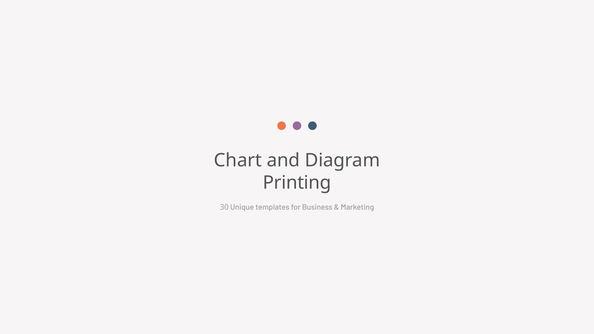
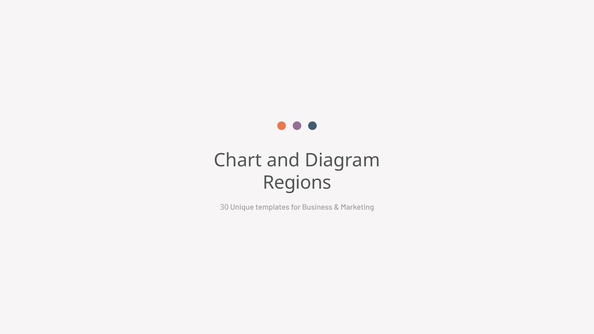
Printing: Printing -> Regions
